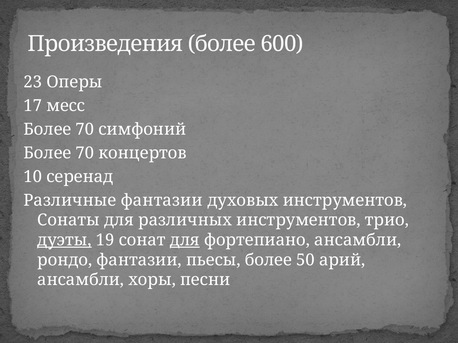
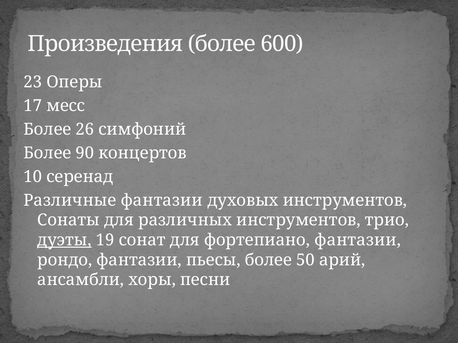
70 at (85, 129): 70 -> 26
70 at (85, 153): 70 -> 90
для at (185, 240) underline: present -> none
фортепиано ансамбли: ансамбли -> фантазии
